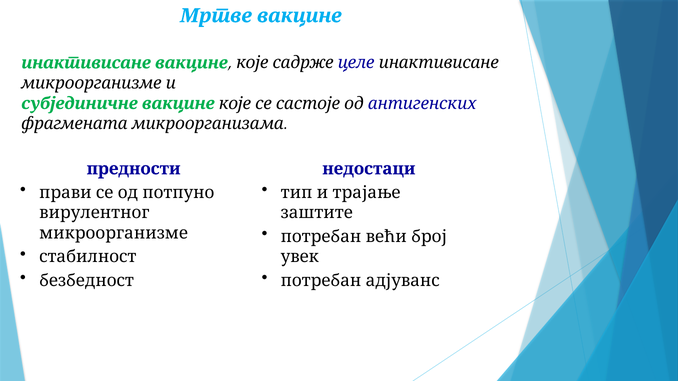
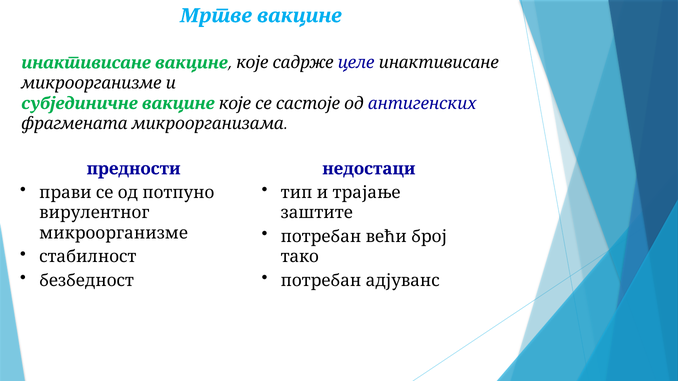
увек: увек -> тако
